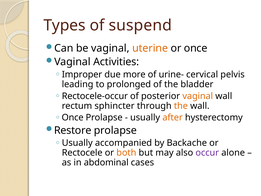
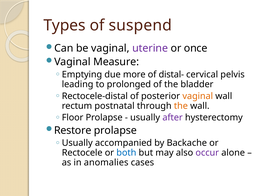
uterine colour: orange -> purple
Activities: Activities -> Measure
Improper: Improper -> Emptying
urine-: urine- -> distal-
Rectocele-occur: Rectocele-occur -> Rectocele-distal
sphincter: sphincter -> postnatal
Once at (73, 117): Once -> Floor
after colour: orange -> purple
both colour: orange -> blue
abdominal: abdominal -> anomalies
